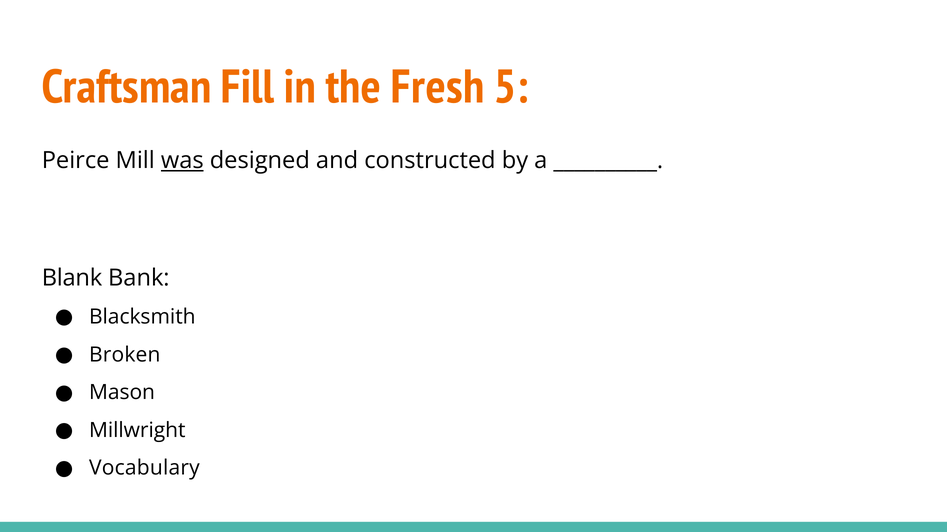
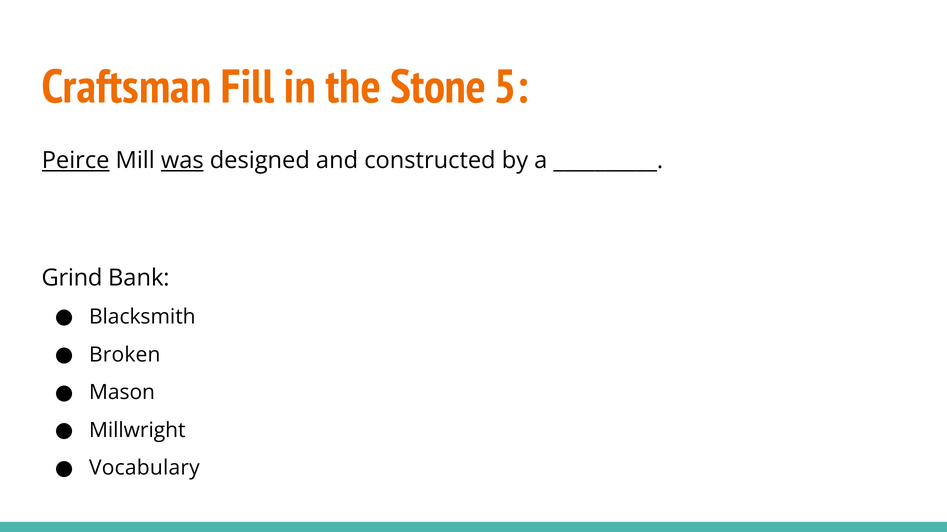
Fresh: Fresh -> Stone
Peirce underline: none -> present
Blank: Blank -> Grind
